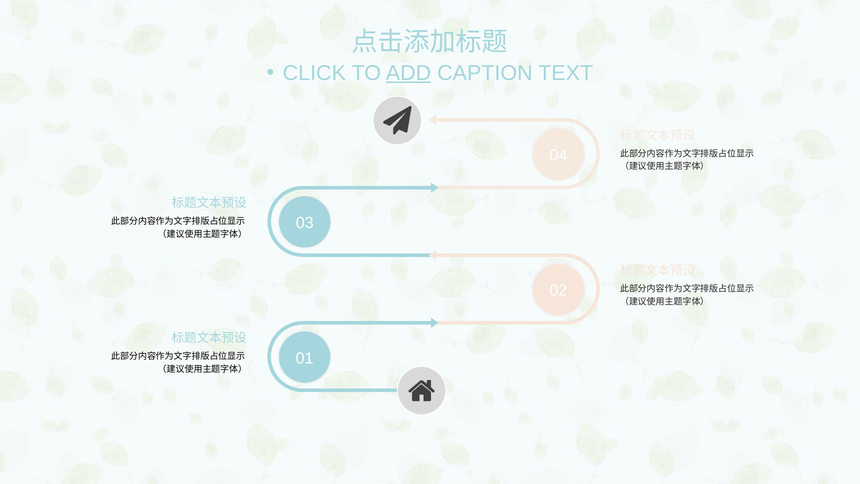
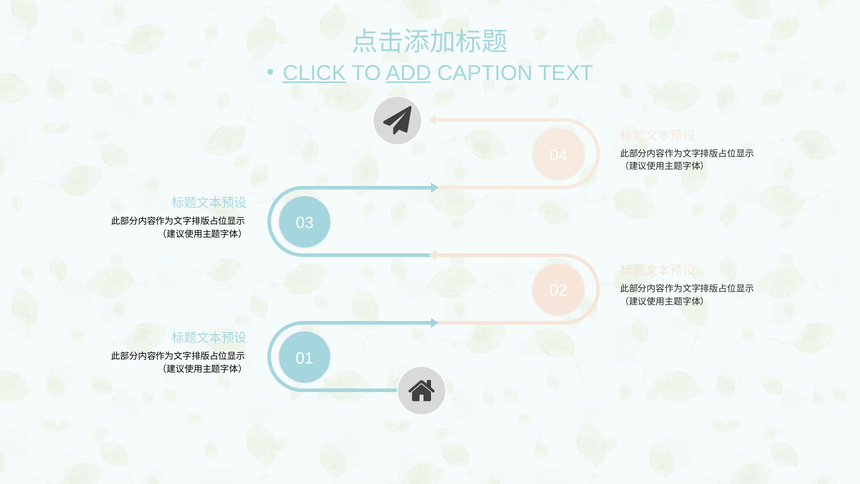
CLICK underline: none -> present
